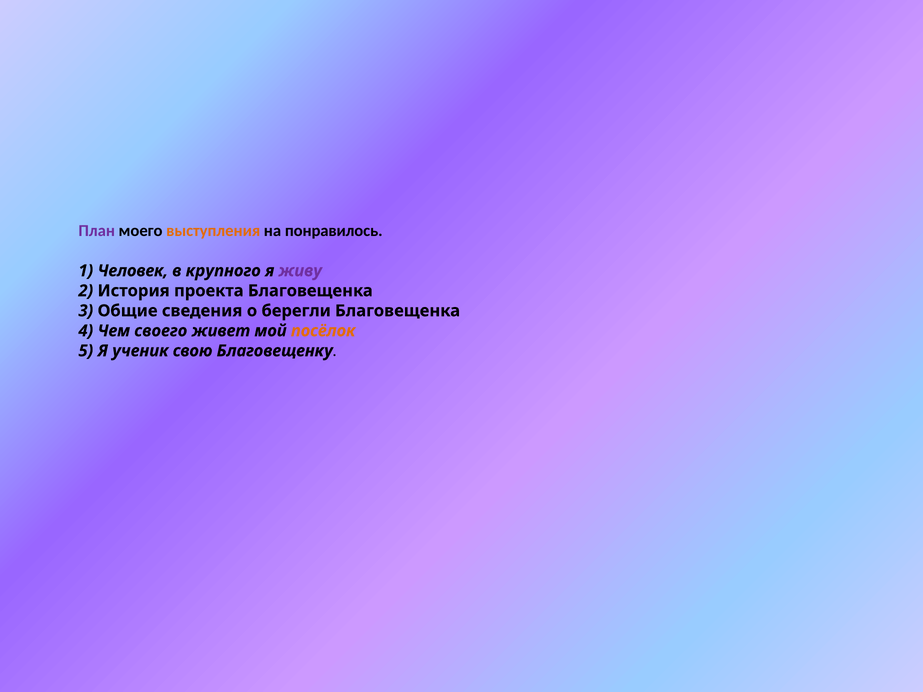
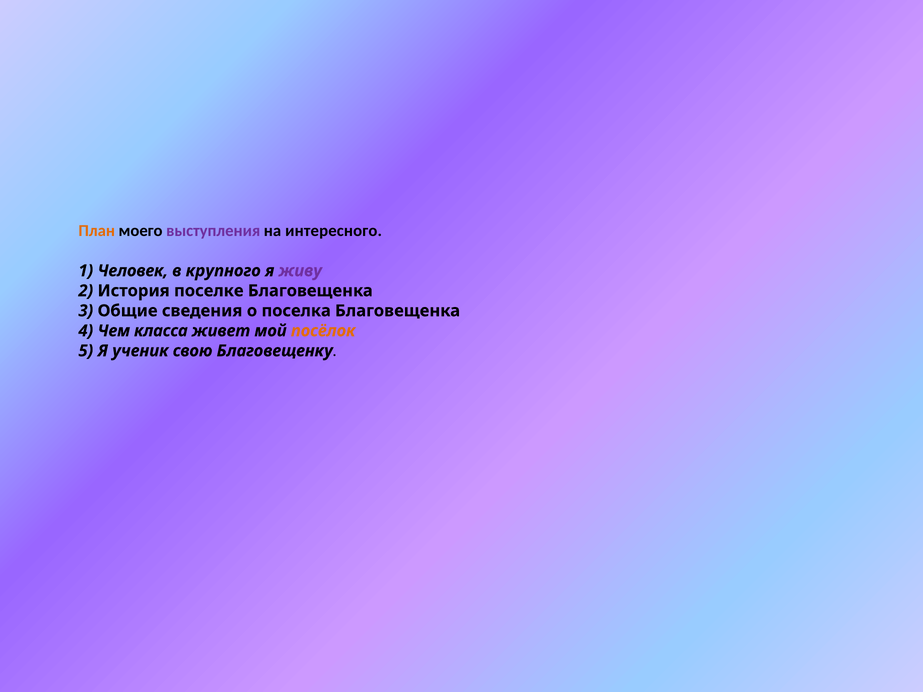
План colour: purple -> orange
выступления colour: orange -> purple
понравилось: понравилось -> интересного
проекта: проекта -> поселке
берегли: берегли -> поселка
своего: своего -> класса
